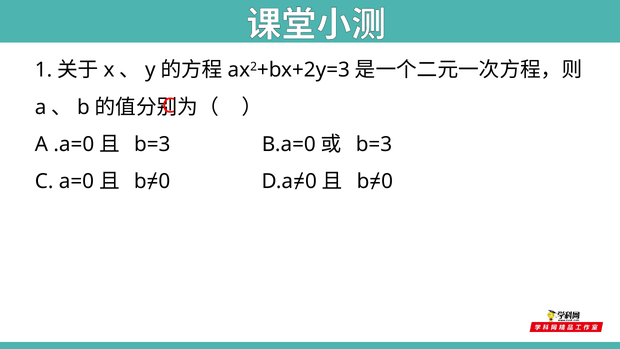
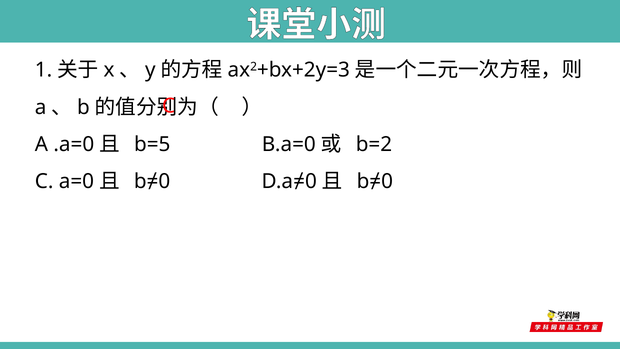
b=3 at (152, 144): b=3 -> b=5
b=3 at (374, 144): b=3 -> b=2
